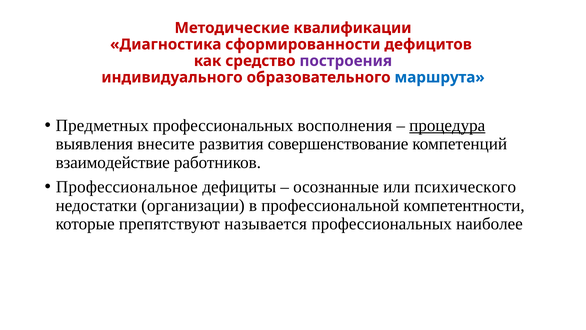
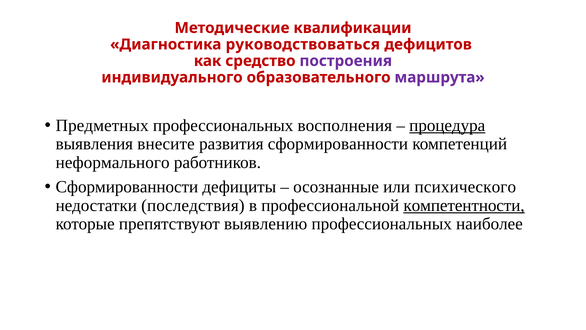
сформированности: сформированности -> руководствоваться
маршрута colour: blue -> purple
развития совершенствование: совершенствование -> сформированности
взаимодействие: взаимодействие -> неформального
Профессиональное at (127, 187): Профессиональное -> Сформированности
организации: организации -> последствия
компетентности underline: none -> present
называется: называется -> выявлению
